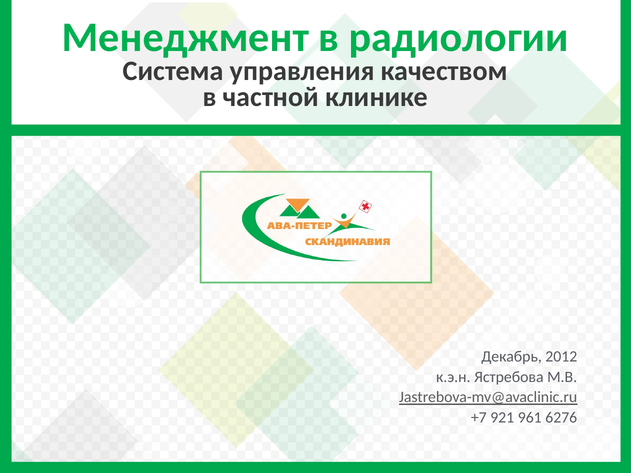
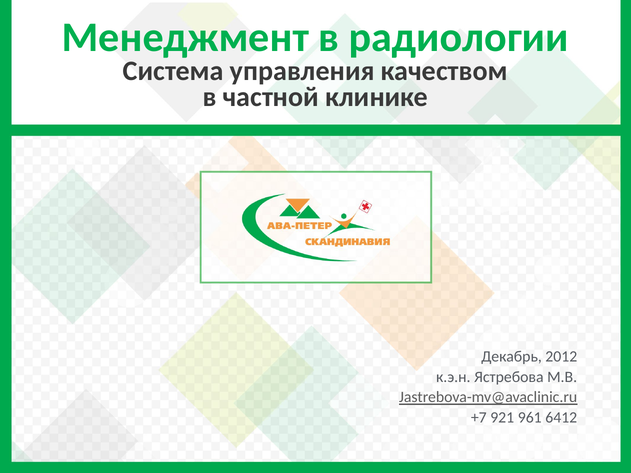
6276: 6276 -> 6412
